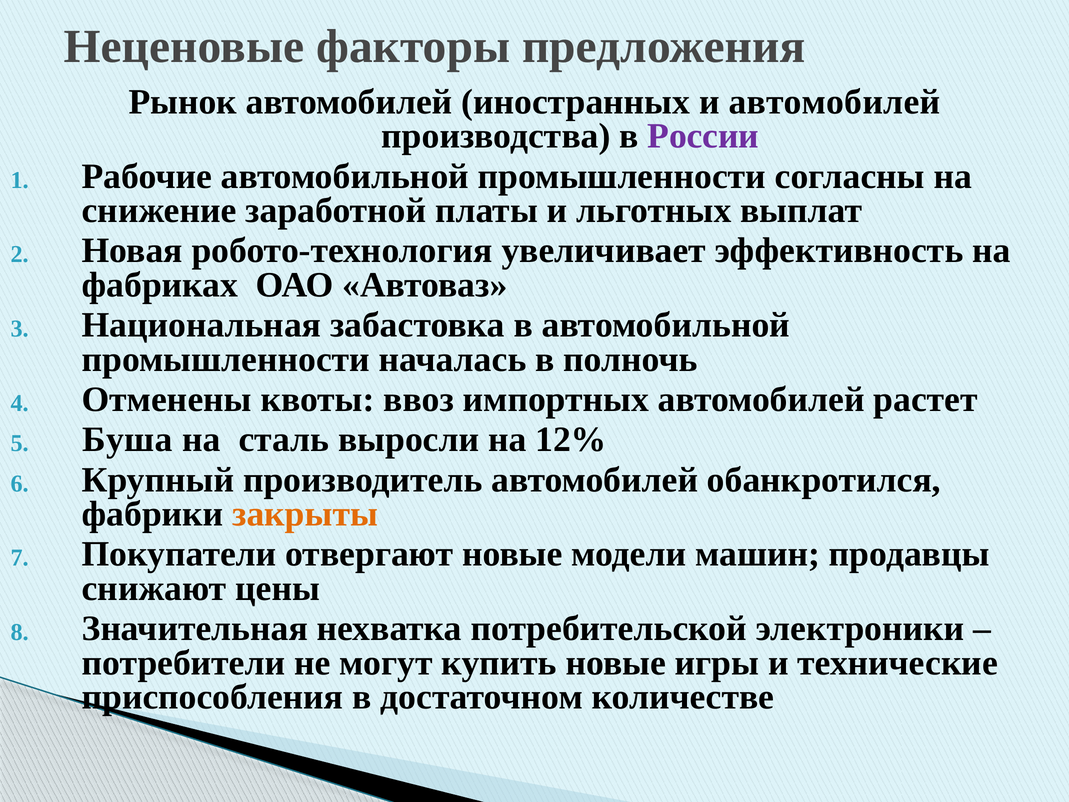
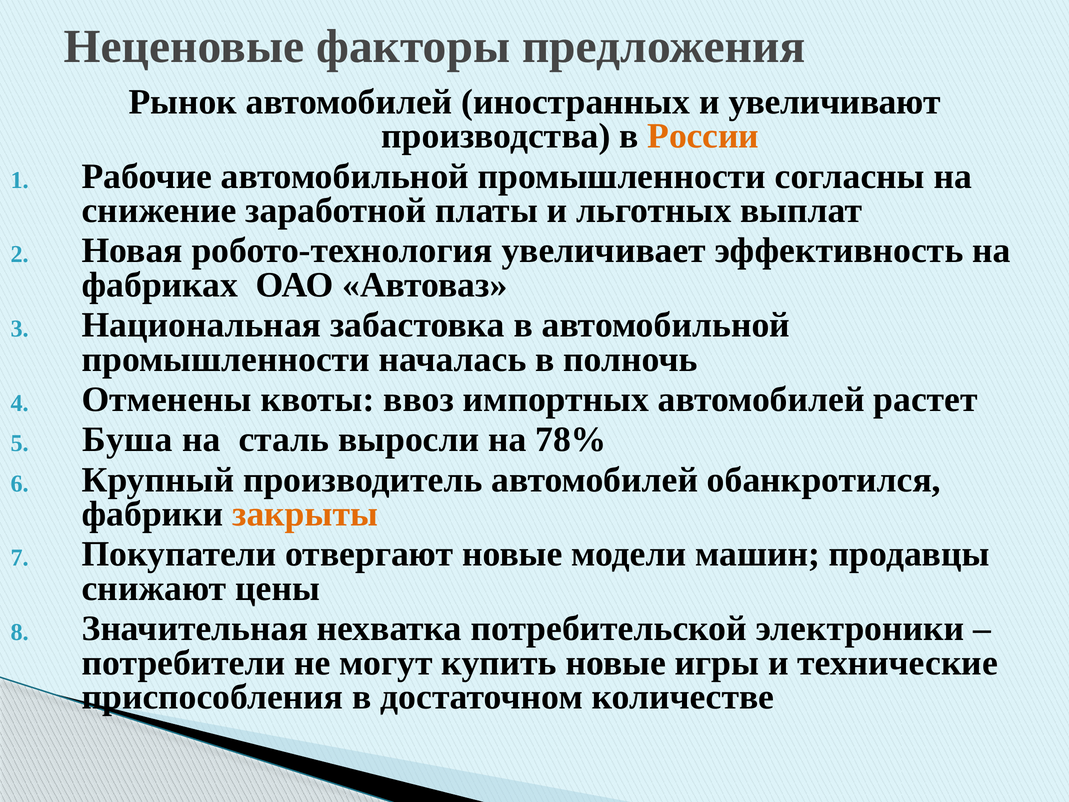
и автомобилей: автомобилей -> увеличивают
России colour: purple -> orange
12%: 12% -> 78%
